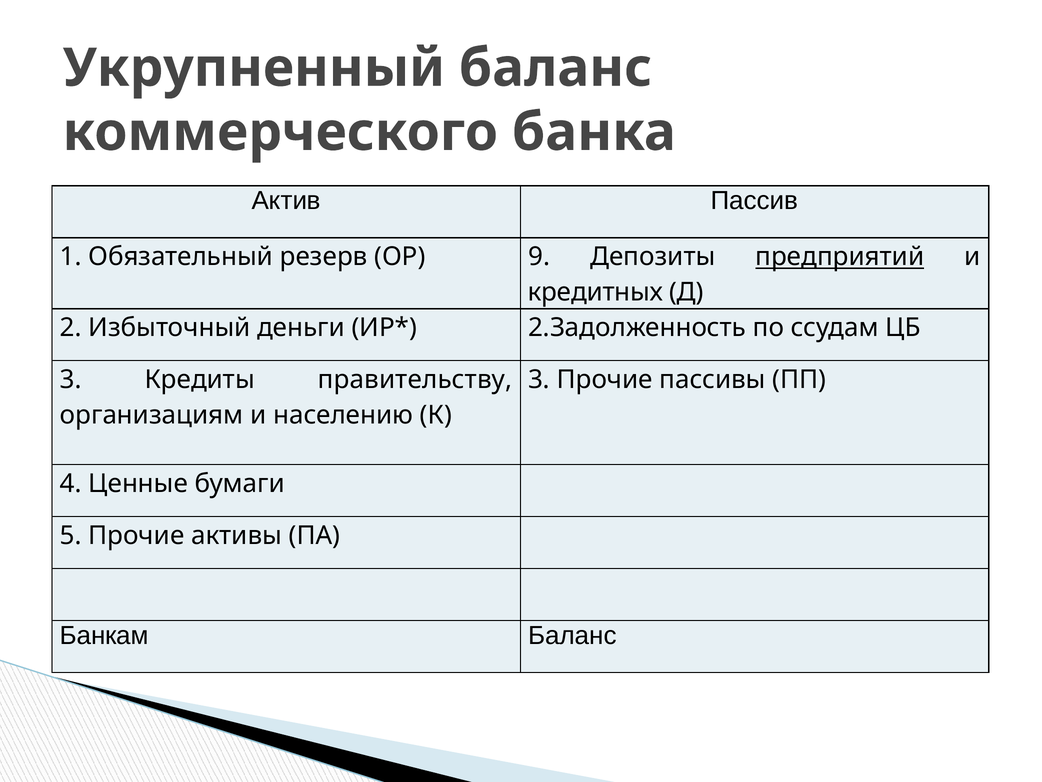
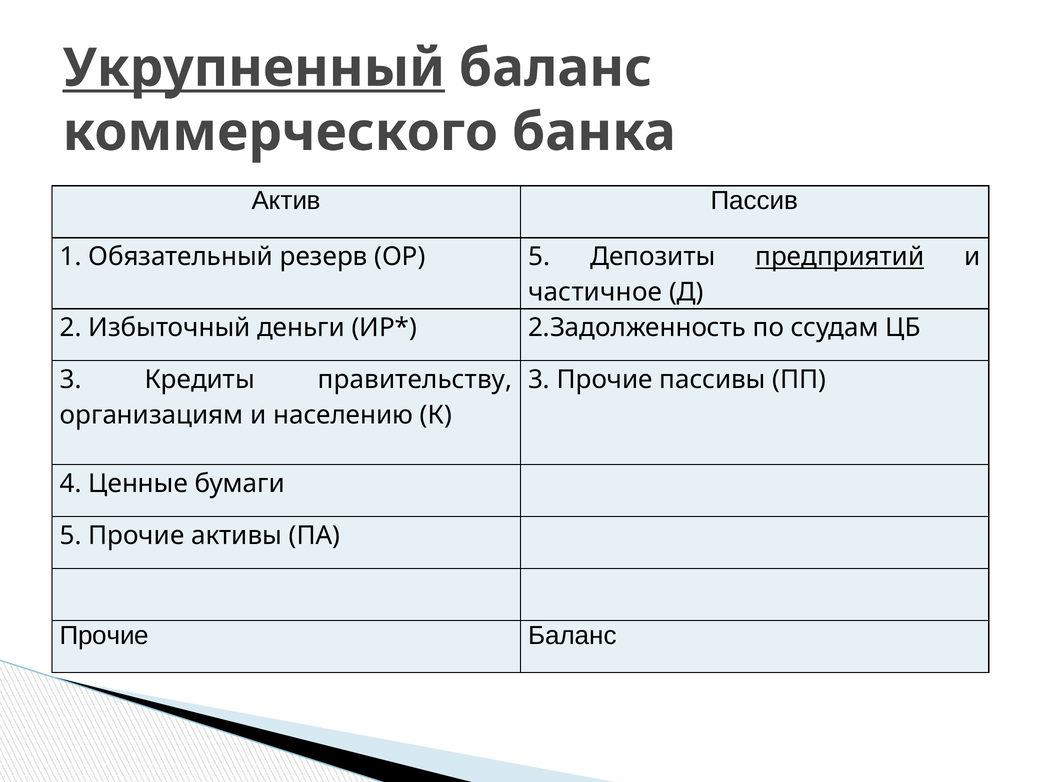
Укрупненный underline: none -> present
ОР 9: 9 -> 5
кредитных: кредитных -> частичное
Банкам at (104, 635): Банкам -> Прочие
